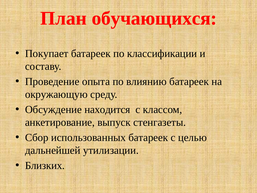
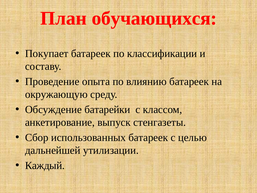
находится: находится -> батарейки
Близких: Близких -> Каждый
